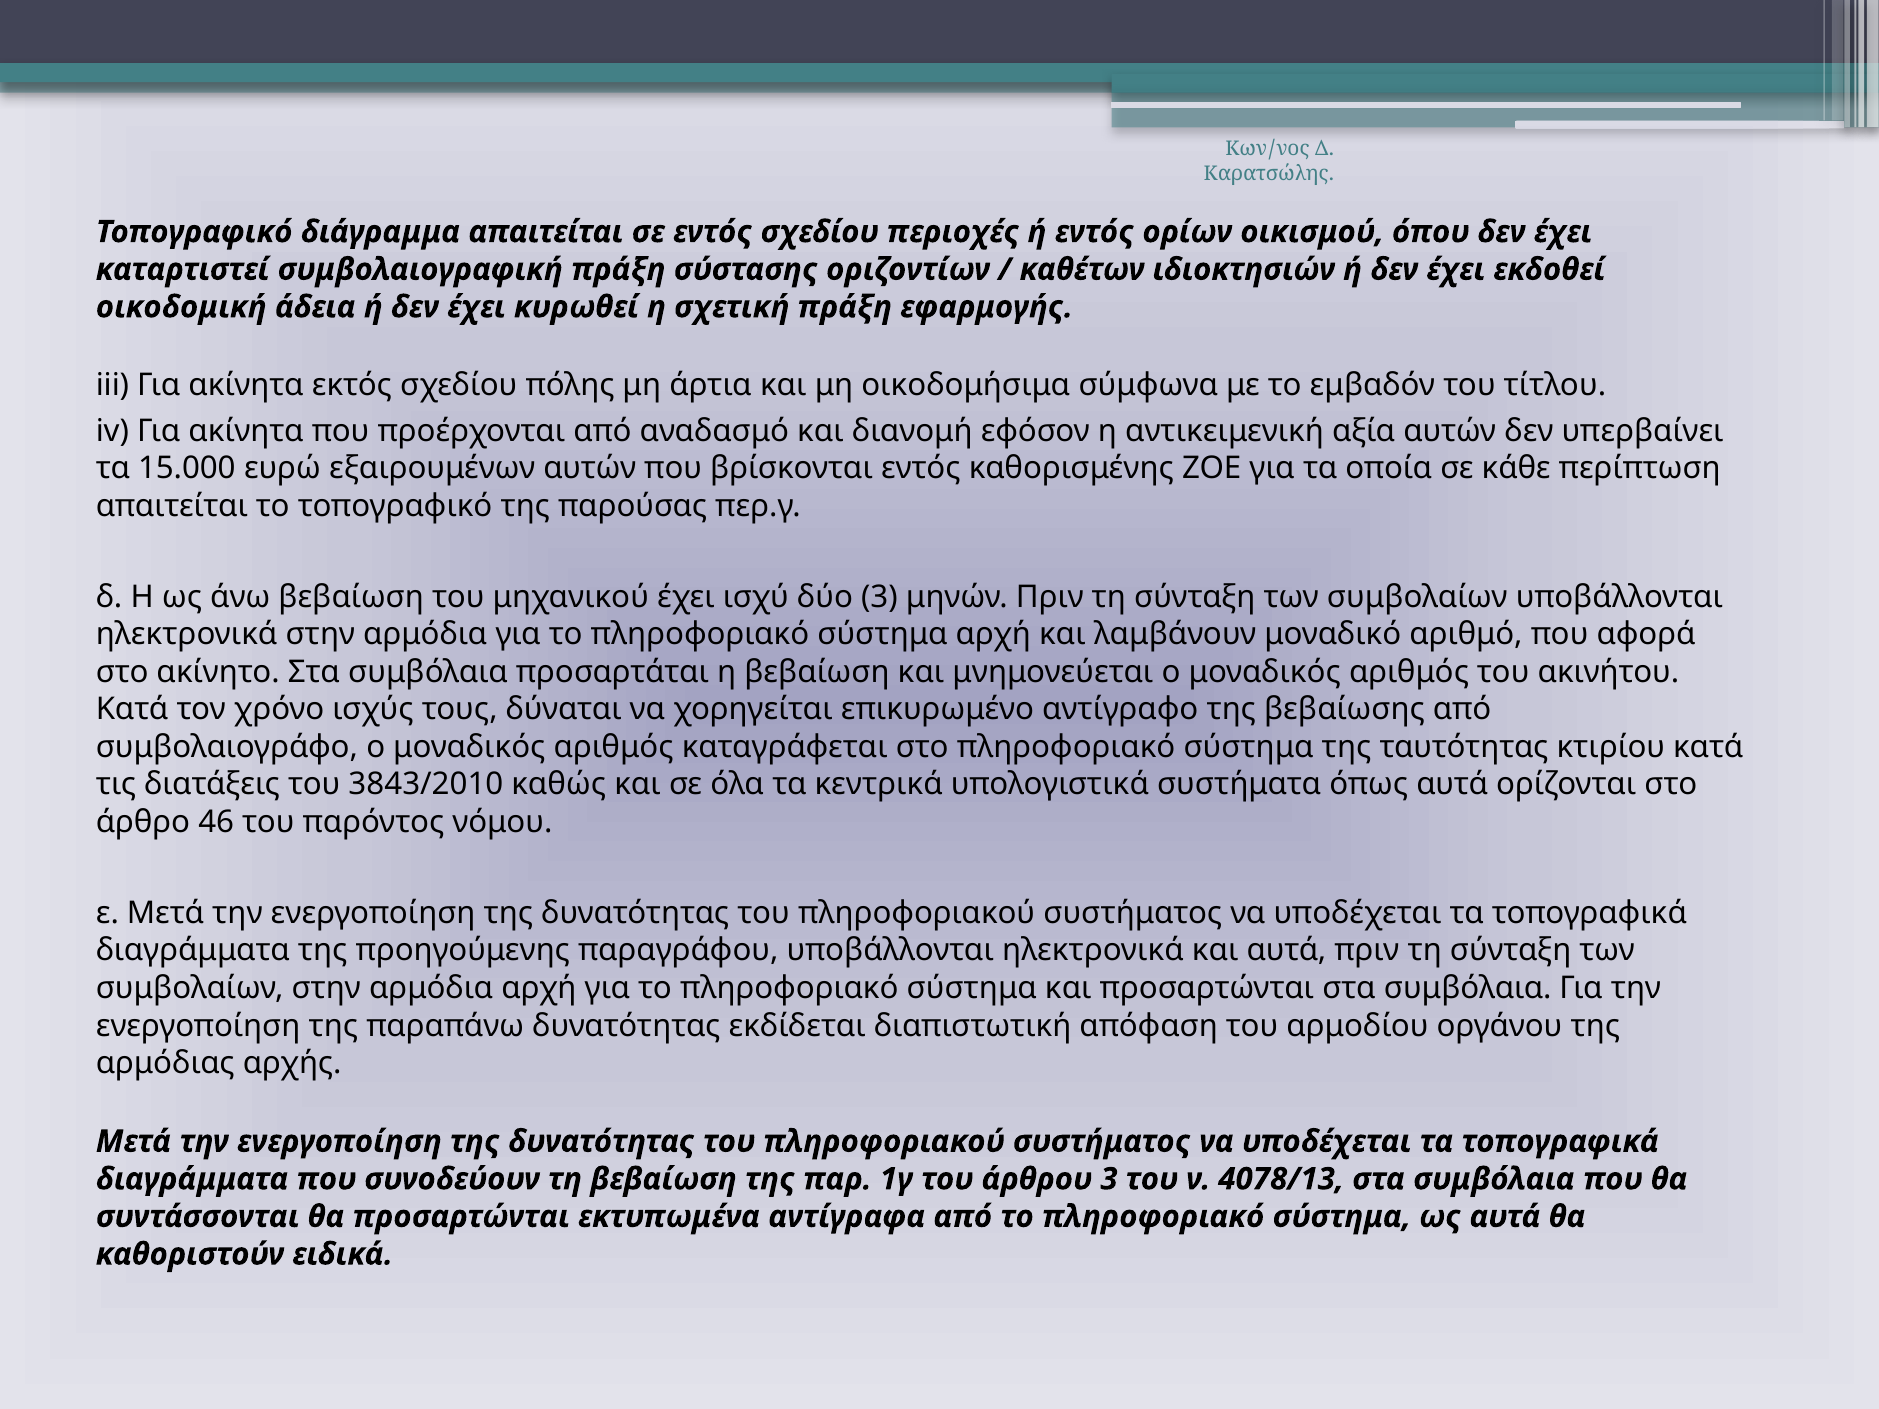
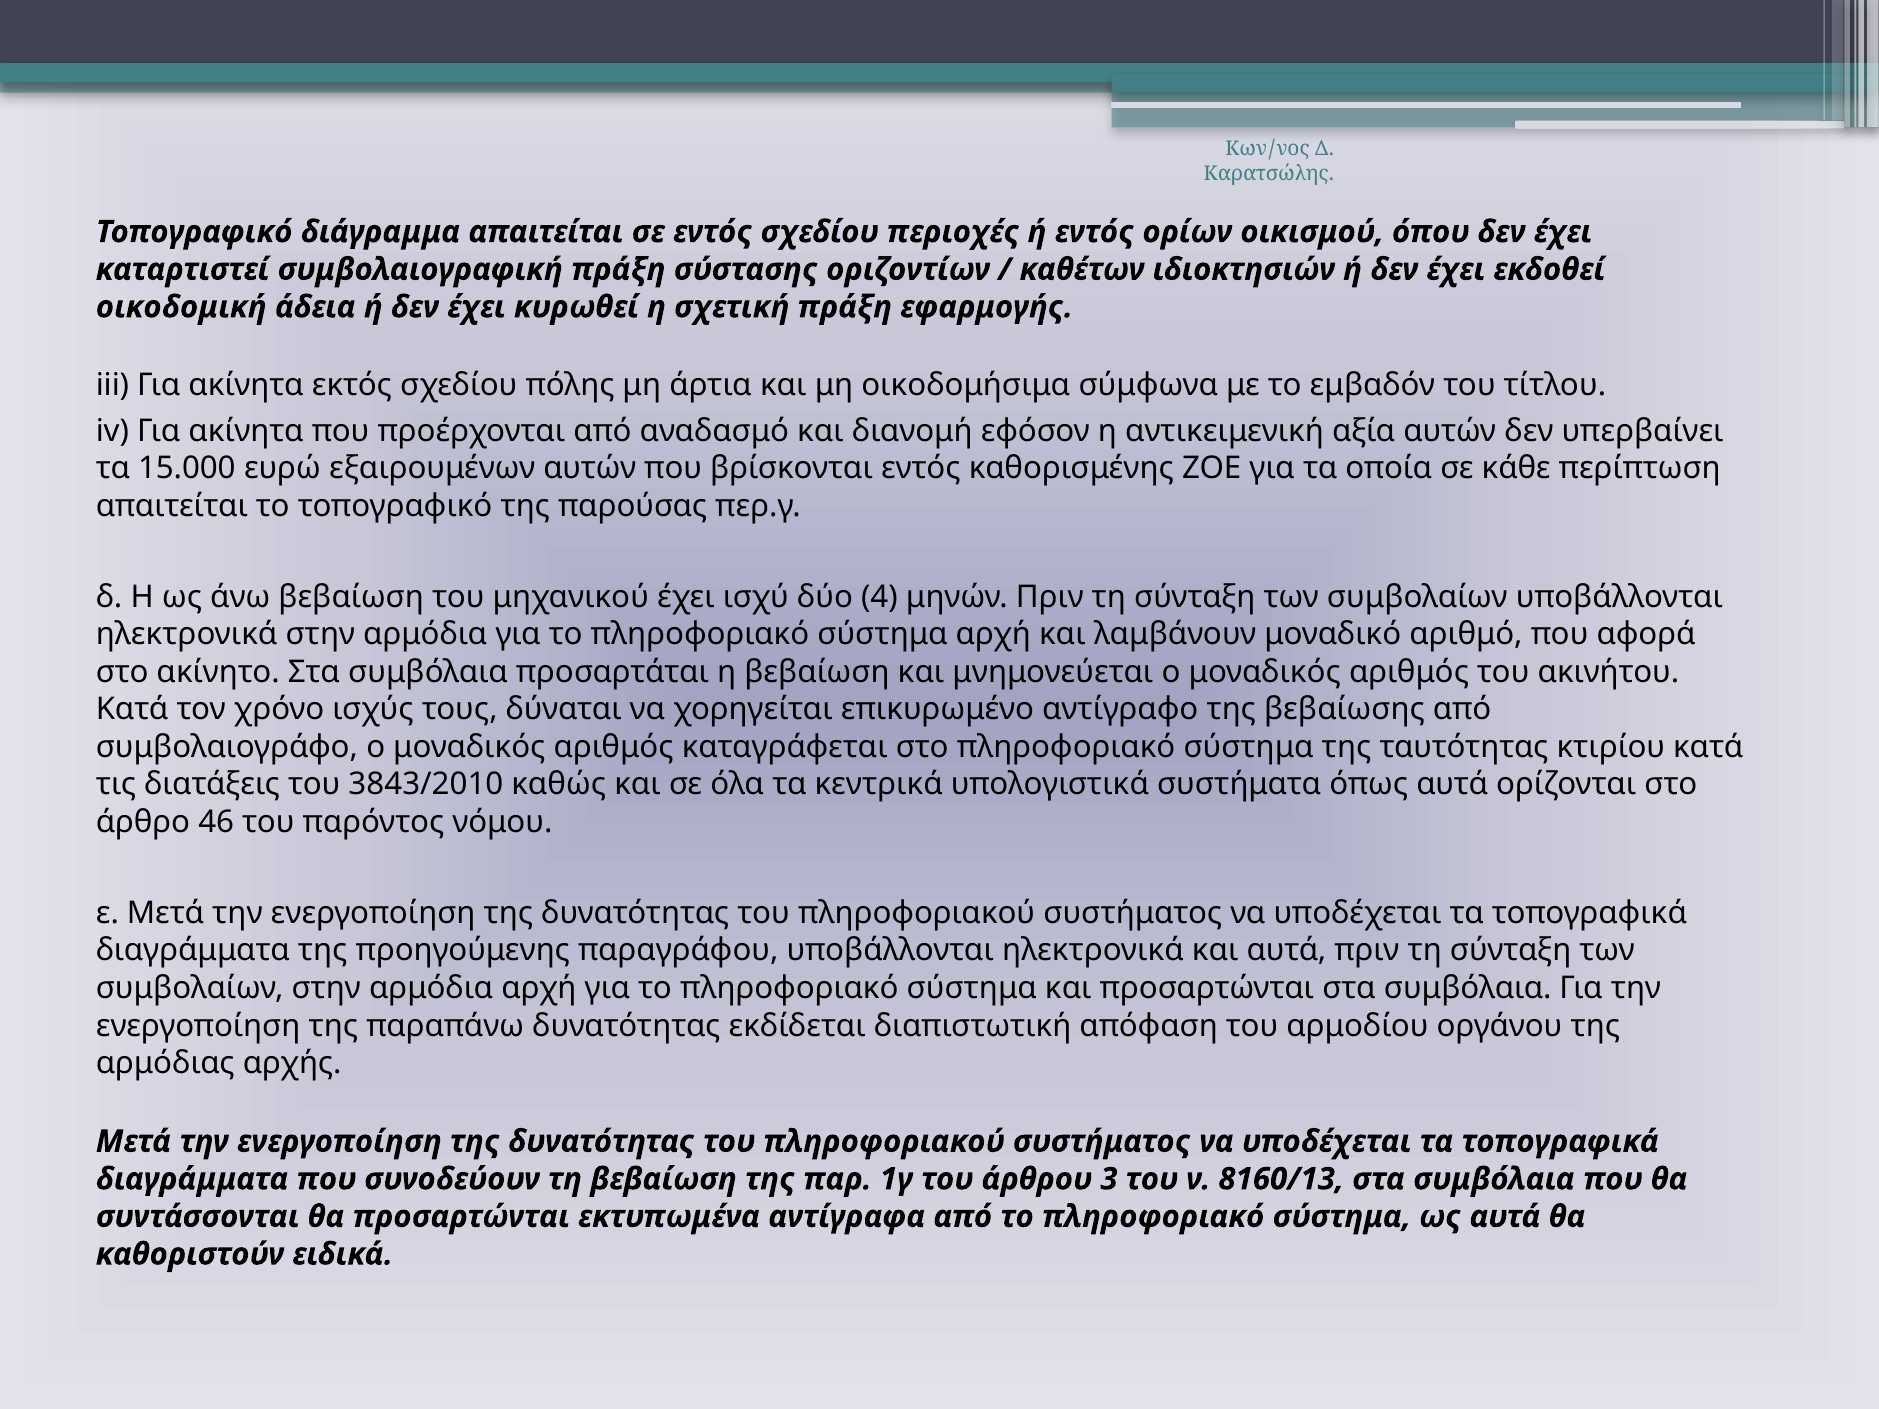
δύο 3: 3 -> 4
4078/13: 4078/13 -> 8160/13
